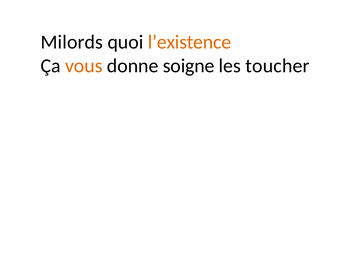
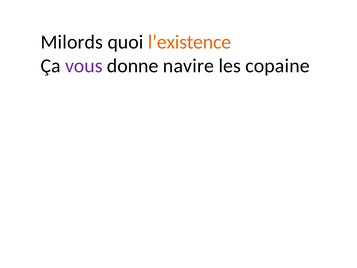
vous colour: orange -> purple
soigne: soigne -> navire
toucher: toucher -> copaine
